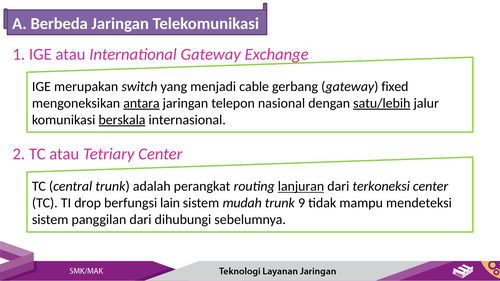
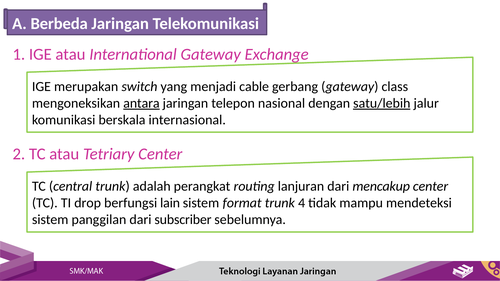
fixed: fixed -> class
berskala underline: present -> none
lanjuran underline: present -> none
terkoneksi: terkoneksi -> mencakup
mudah: mudah -> format
9: 9 -> 4
dihubungi: dihubungi -> subscriber
